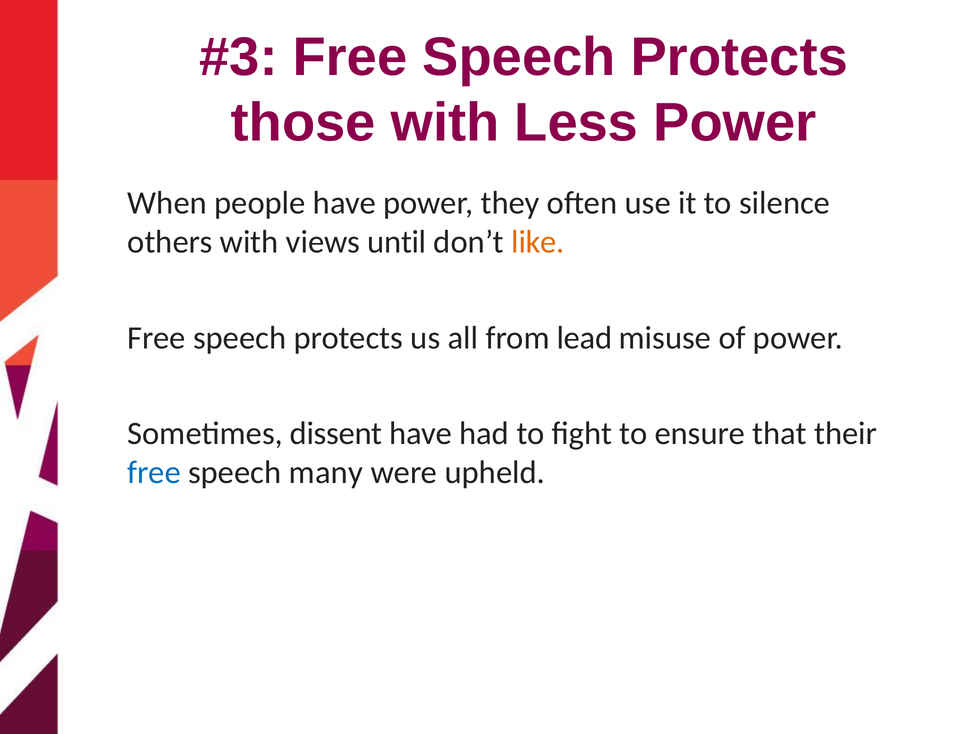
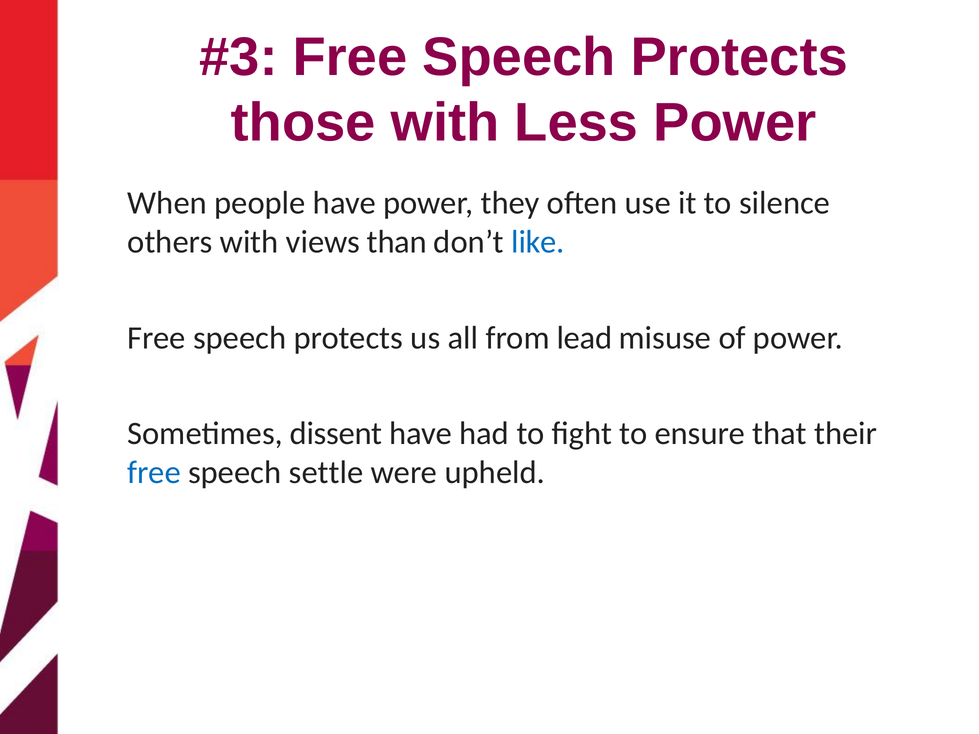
until: until -> than
like colour: orange -> blue
many: many -> settle
